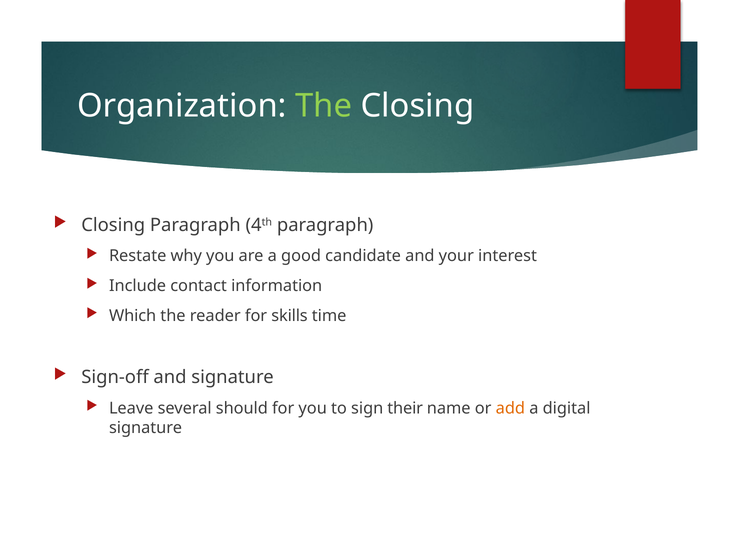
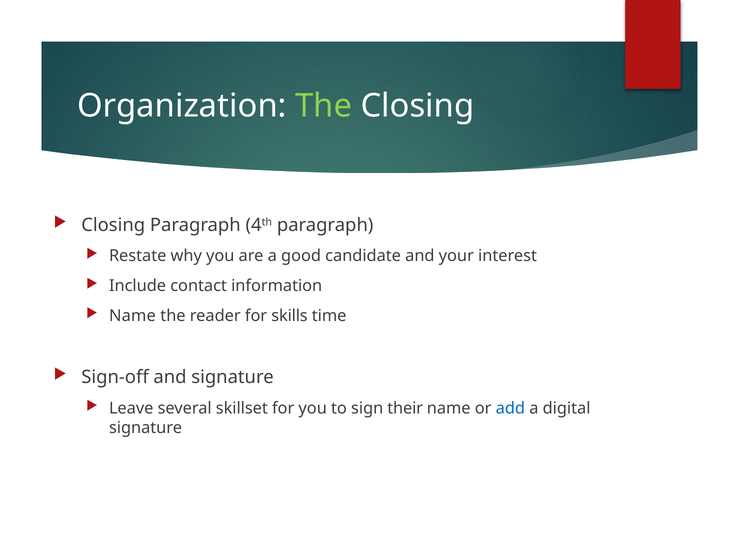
Which at (133, 316): Which -> Name
should: should -> skillset
add colour: orange -> blue
